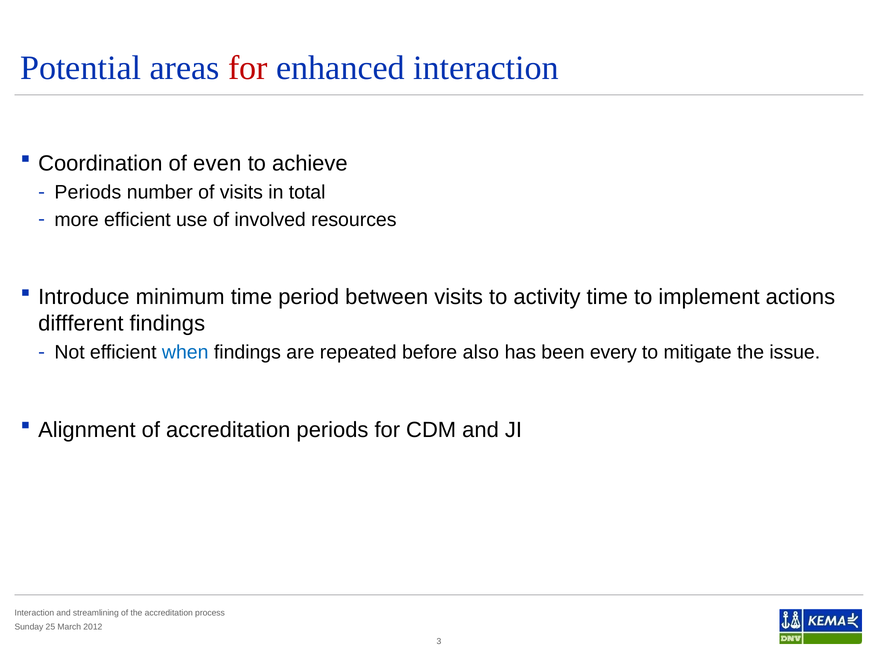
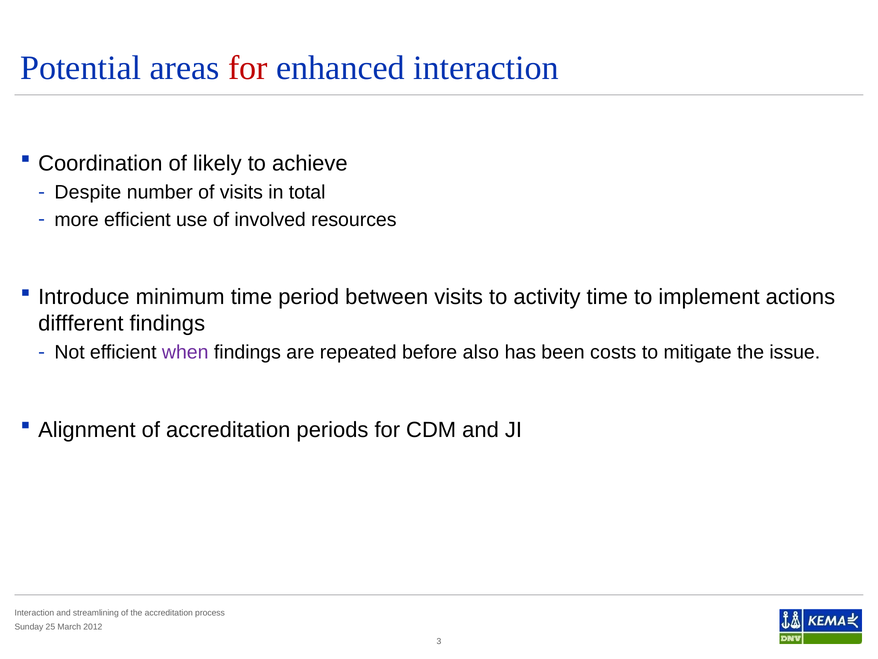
even: even -> likely
Periods at (88, 192): Periods -> Despite
when colour: blue -> purple
every: every -> costs
